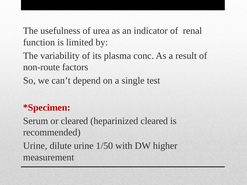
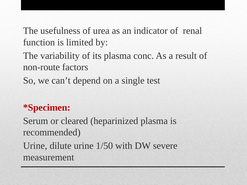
heparinized cleared: cleared -> plasma
higher: higher -> severe
